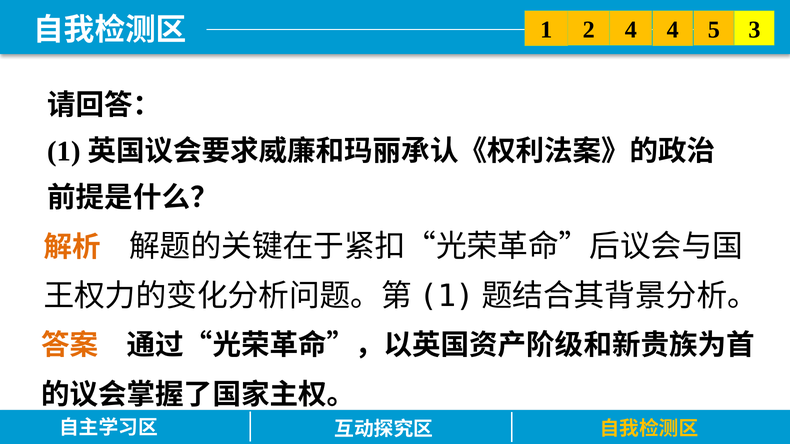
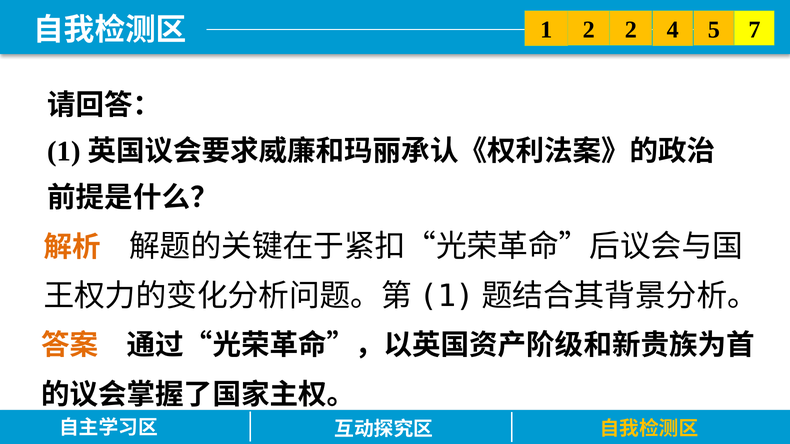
2 4: 4 -> 2
3: 3 -> 7
